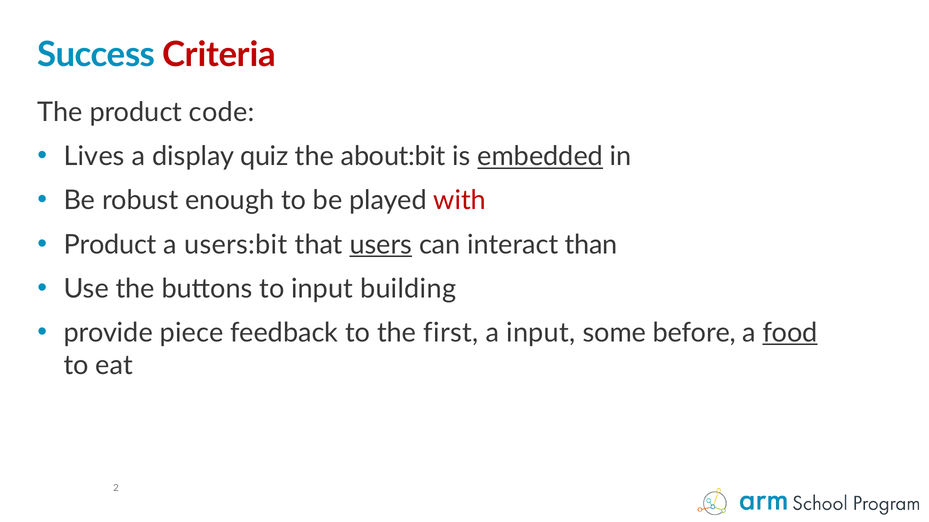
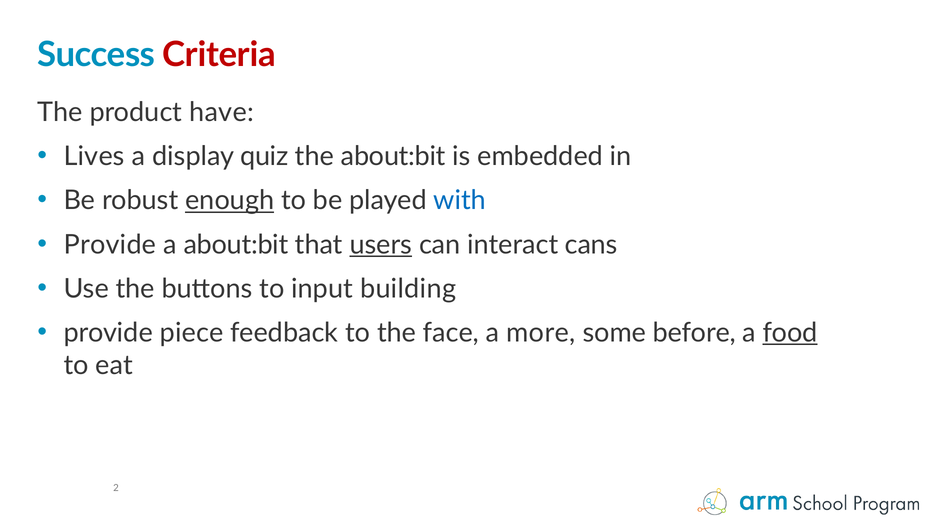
code: code -> have
embedded underline: present -> none
enough underline: none -> present
with colour: red -> blue
Product at (110, 245): Product -> Provide
a users:bit: users:bit -> about:bit
than: than -> cans
first: first -> face
a input: input -> more
